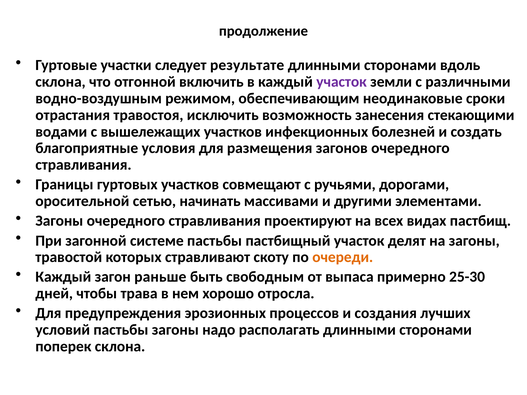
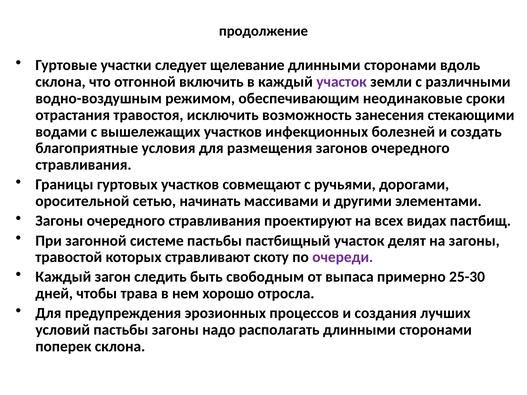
результате: результате -> щелевание
очереди colour: orange -> purple
раньше: раньше -> следить
